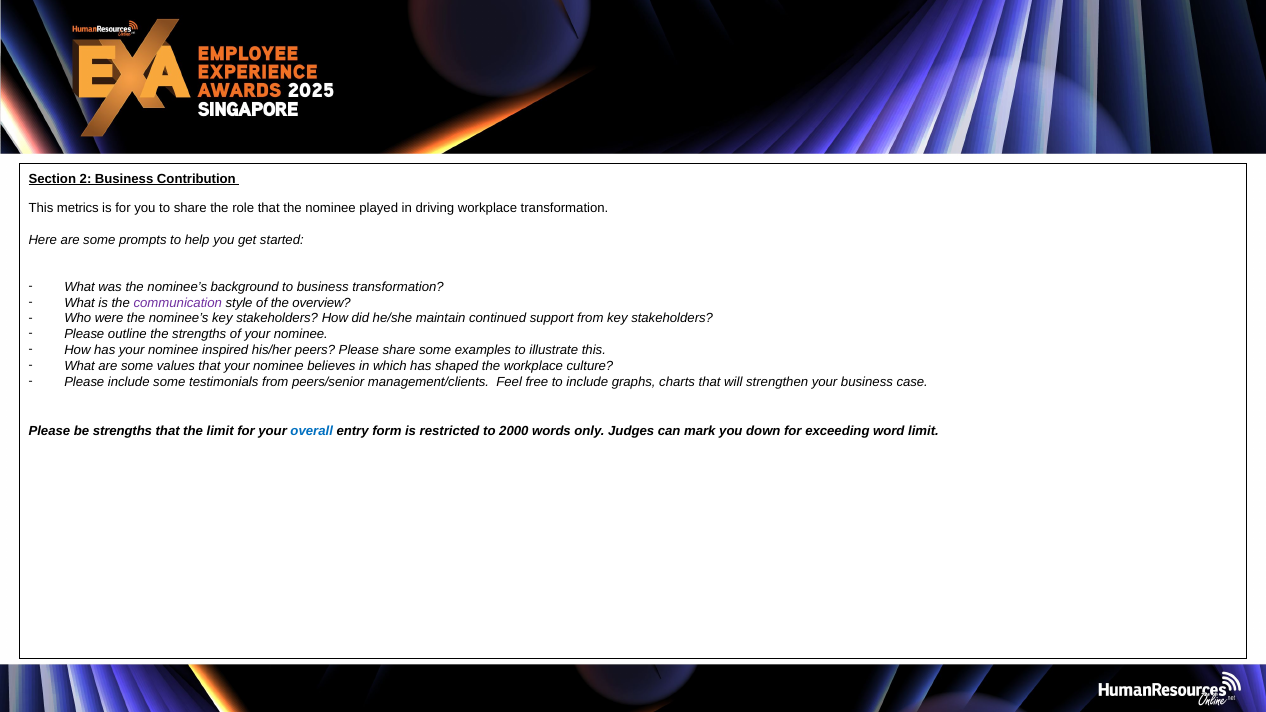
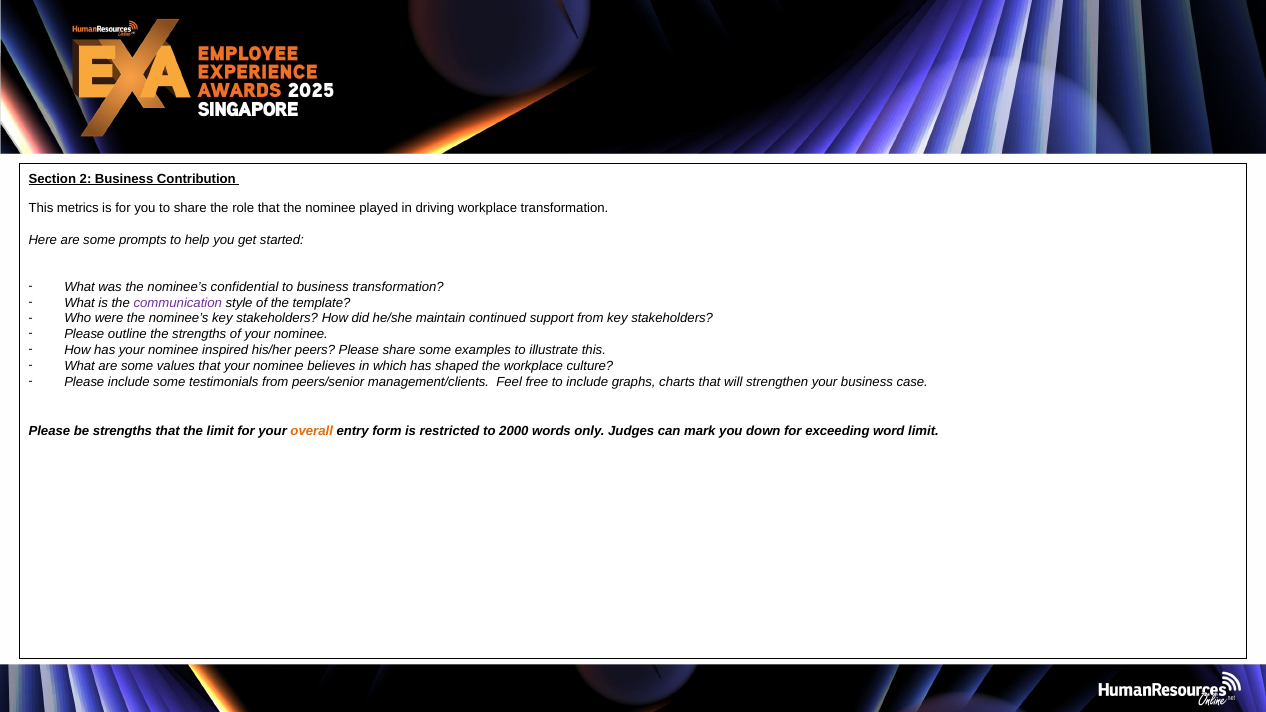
background: background -> confidential
overview: overview -> template
overall colour: blue -> orange
